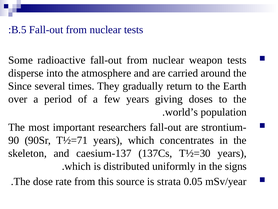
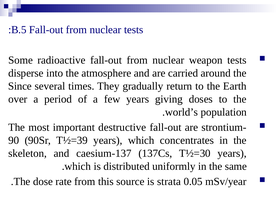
researchers: researchers -> destructive
T½=71: T½=71 -> T½=39
signs: signs -> same
